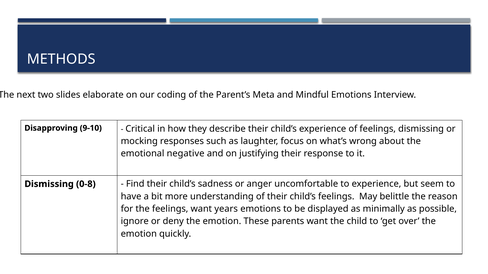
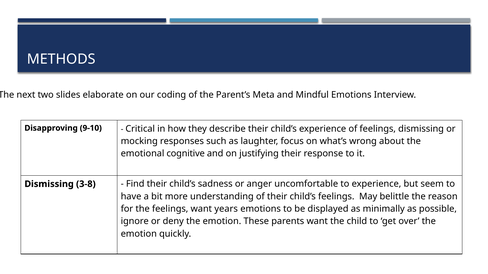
negative: negative -> cognitive
0-8: 0-8 -> 3-8
